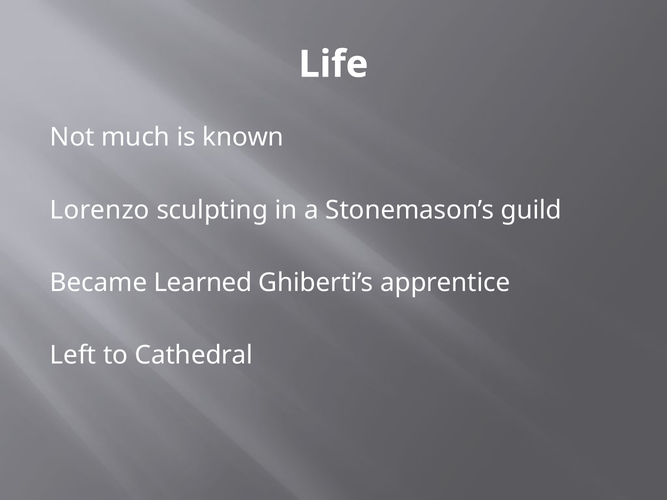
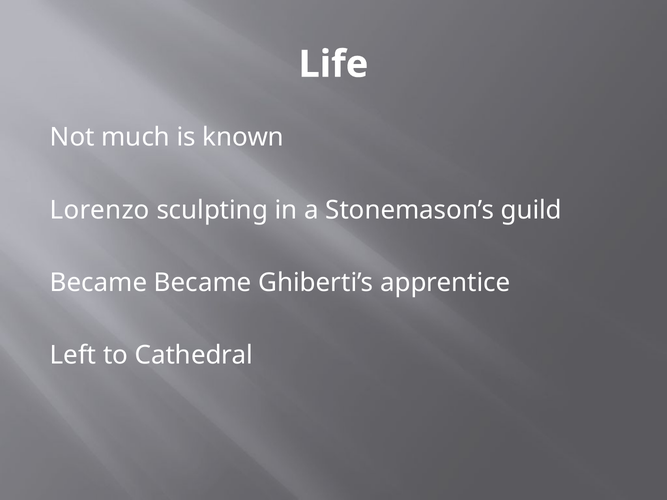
Became Learned: Learned -> Became
